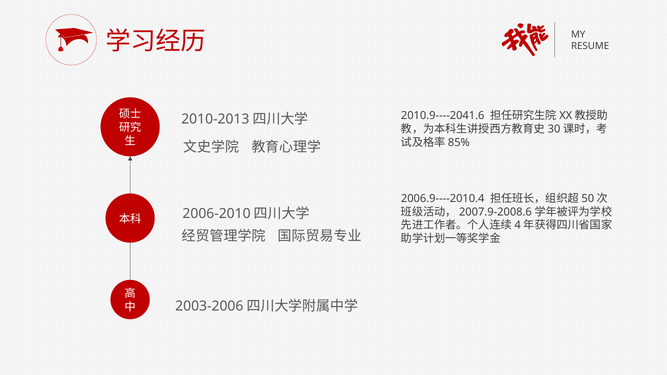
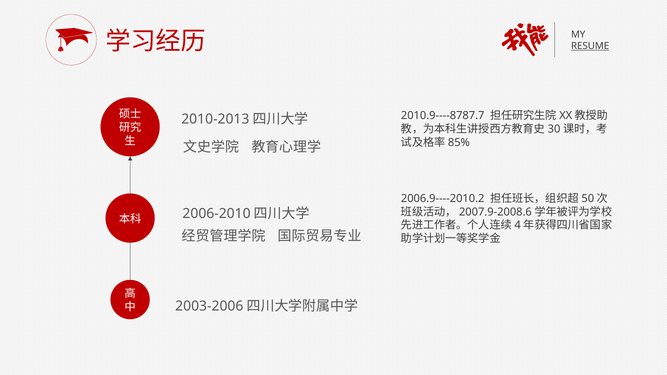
RESUME underline: none -> present
2010.9----2041.6: 2010.9----2041.6 -> 2010.9----8787.7
2006.9----2010.4: 2006.9----2010.4 -> 2006.9----2010.2
